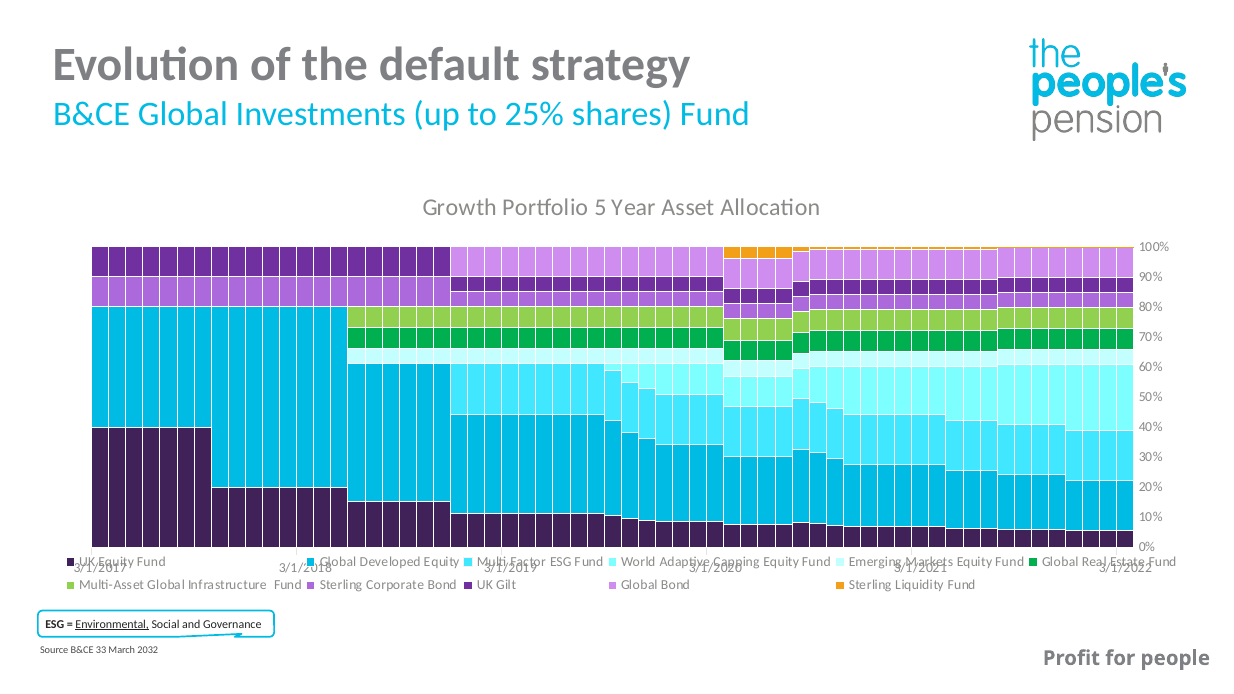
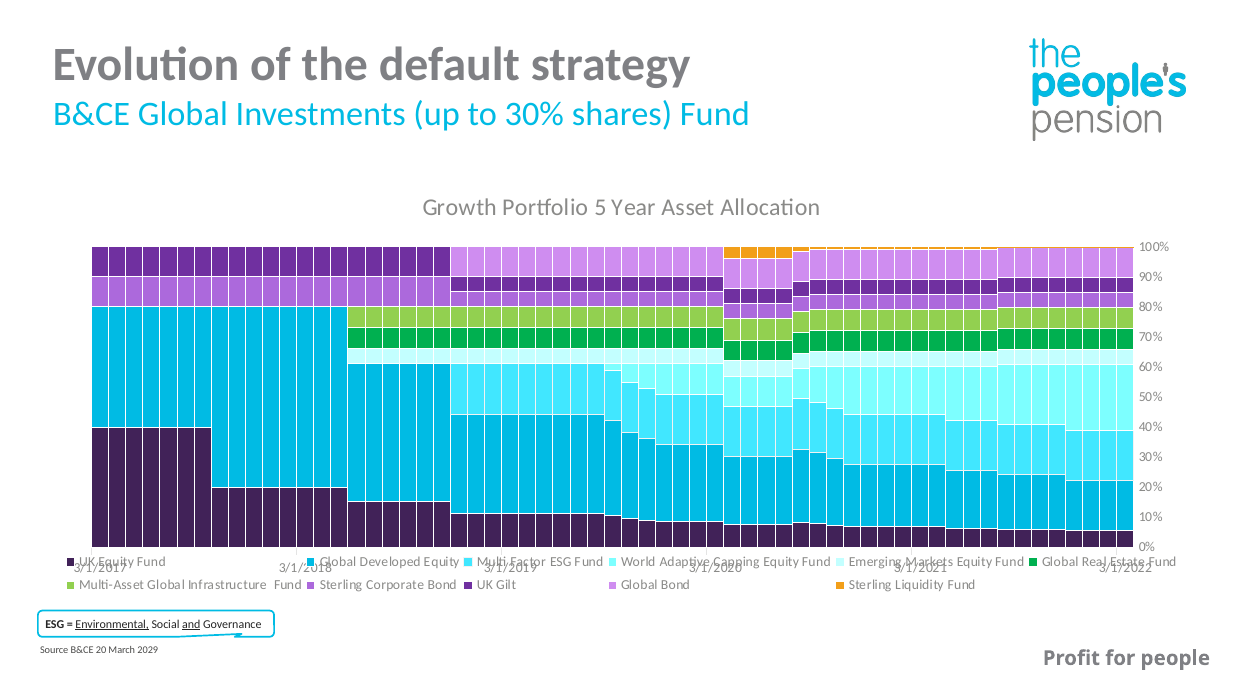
to 25%: 25% -> 30%
and underline: none -> present
33: 33 -> 20
2032: 2032 -> 2029
